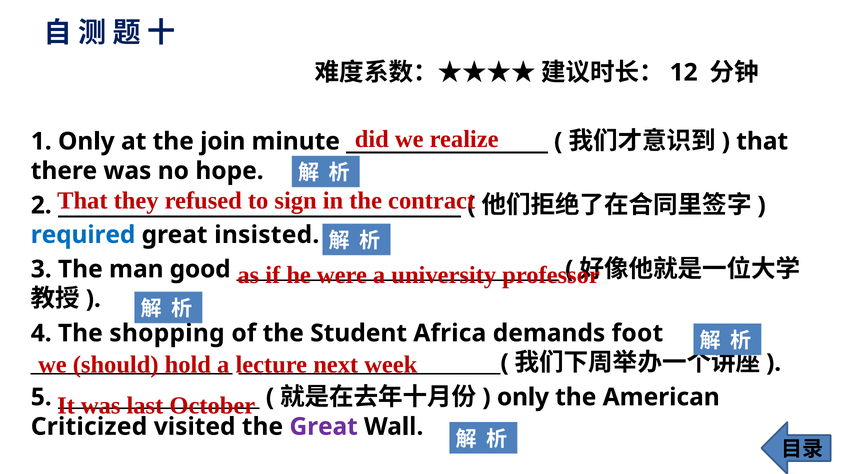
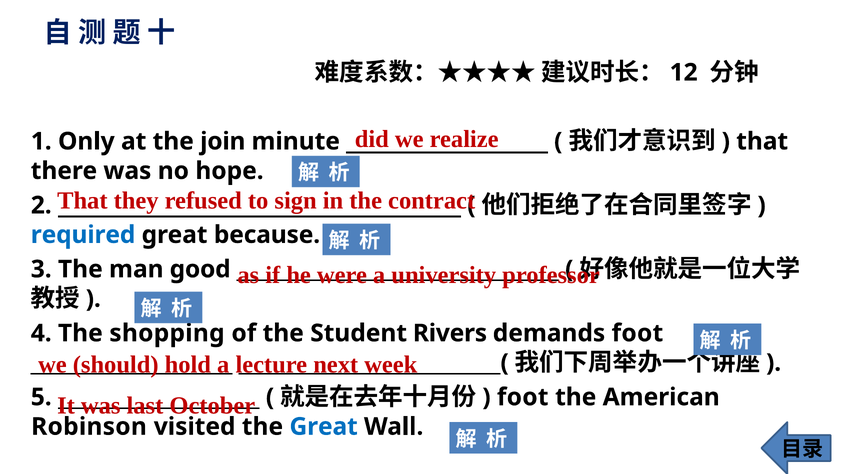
insisted: insisted -> because
Africa: Africa -> Rivers
only at (523, 397): only -> foot
Criticized: Criticized -> Robinson
Great at (324, 426) colour: purple -> blue
